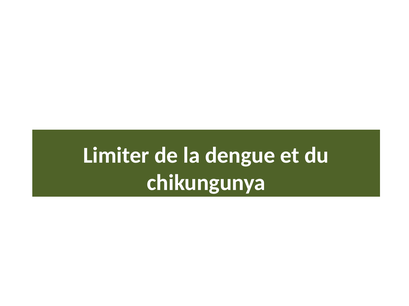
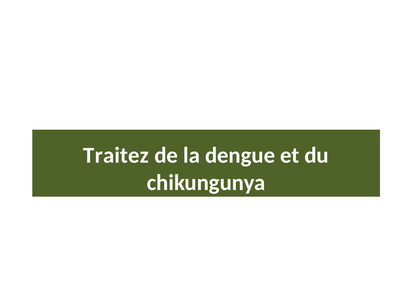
Limiter: Limiter -> Traitez
